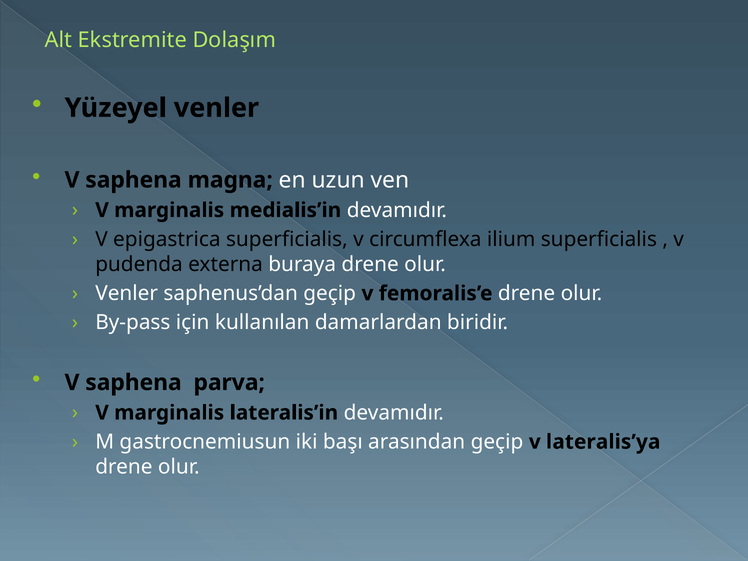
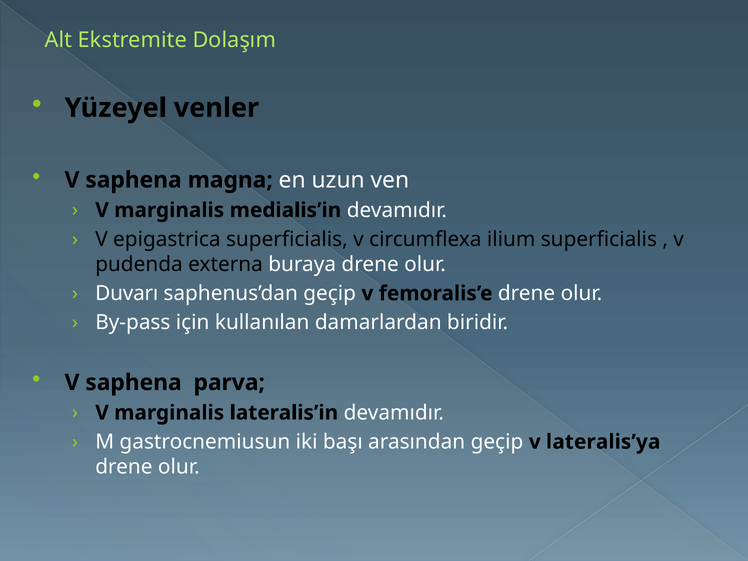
Venler at (127, 293): Venler -> Duvarı
